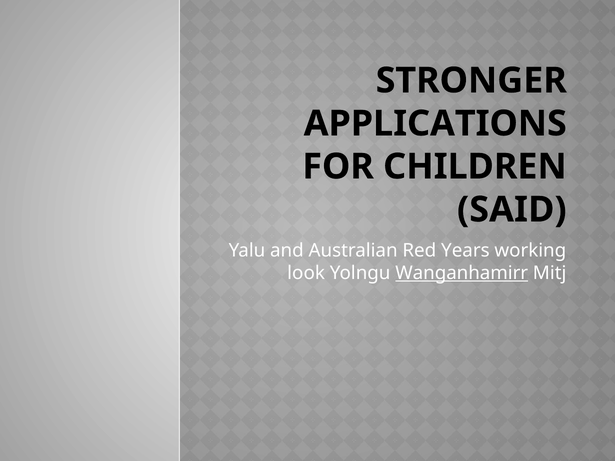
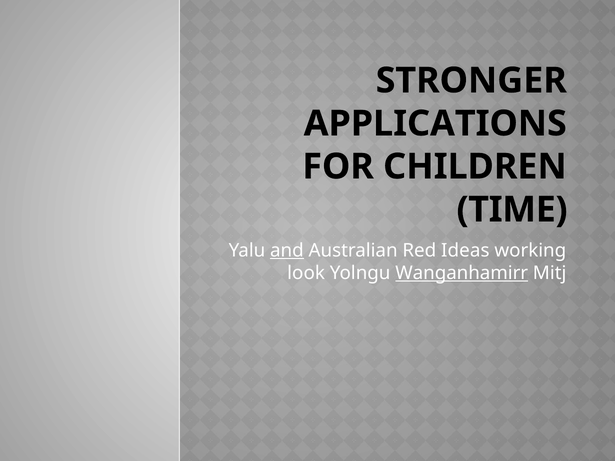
SAID: SAID -> TIME
and underline: none -> present
Years: Years -> Ideas
